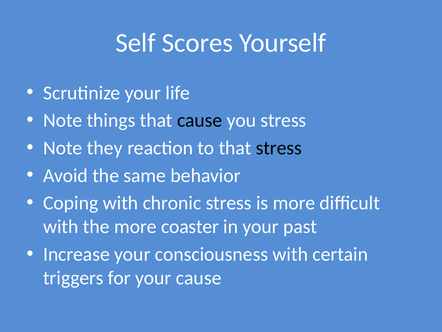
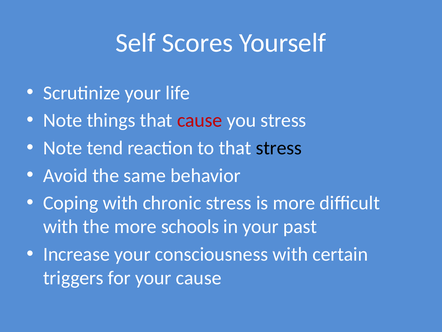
cause at (200, 120) colour: black -> red
they: they -> tend
coaster: coaster -> schools
